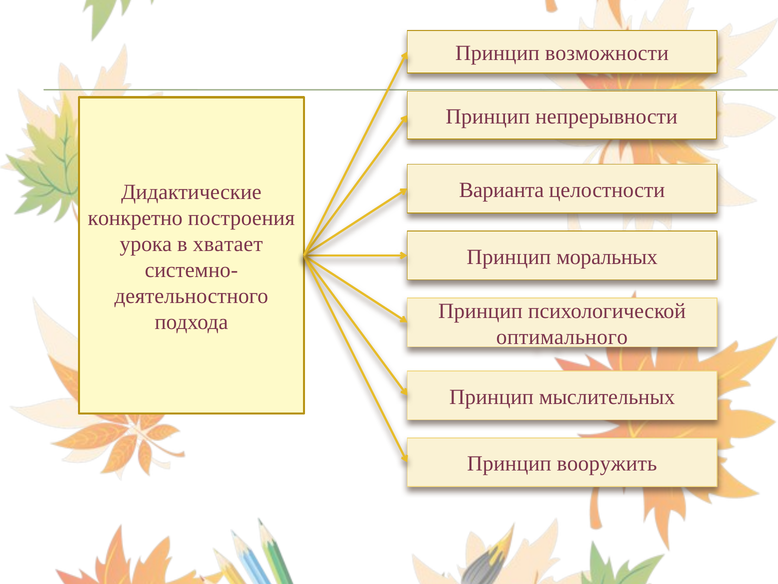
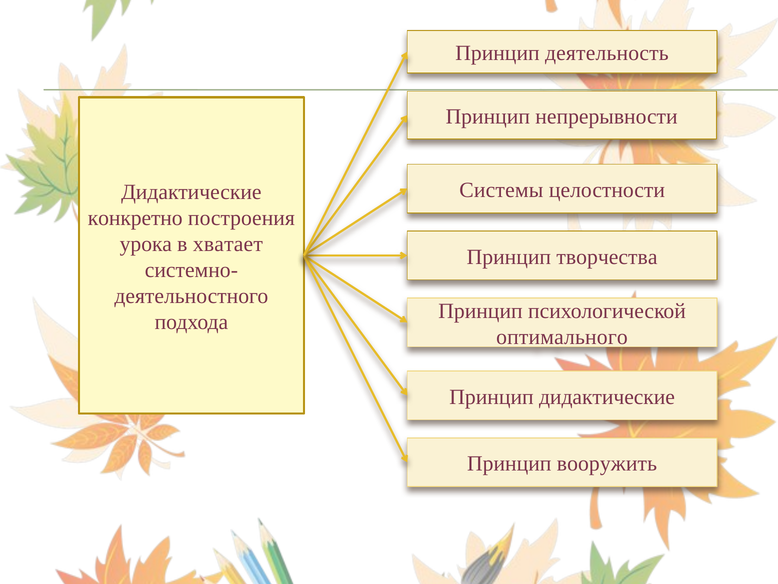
возможности: возможности -> деятельность
Варианта: Варианта -> Системы
моральных: моральных -> творчества
Принцип мыслительных: мыслительных -> дидактические
